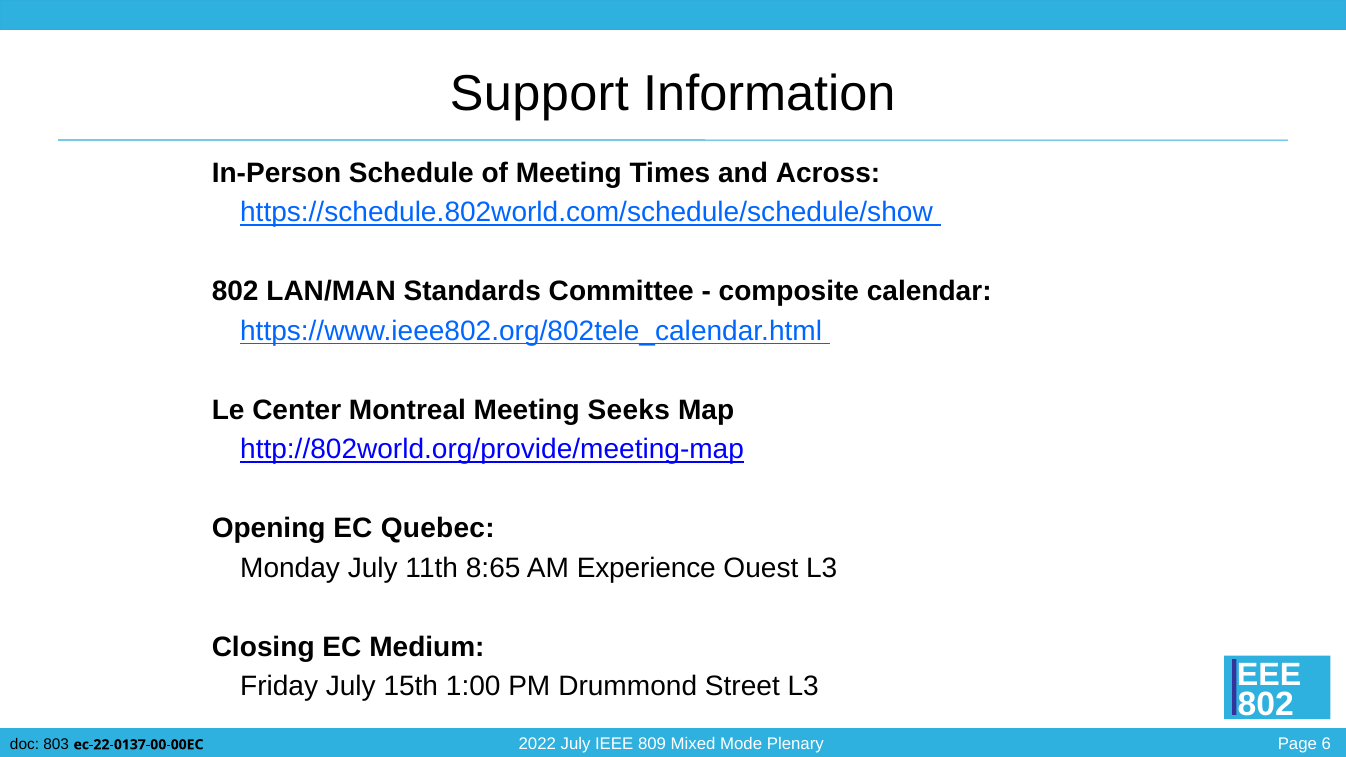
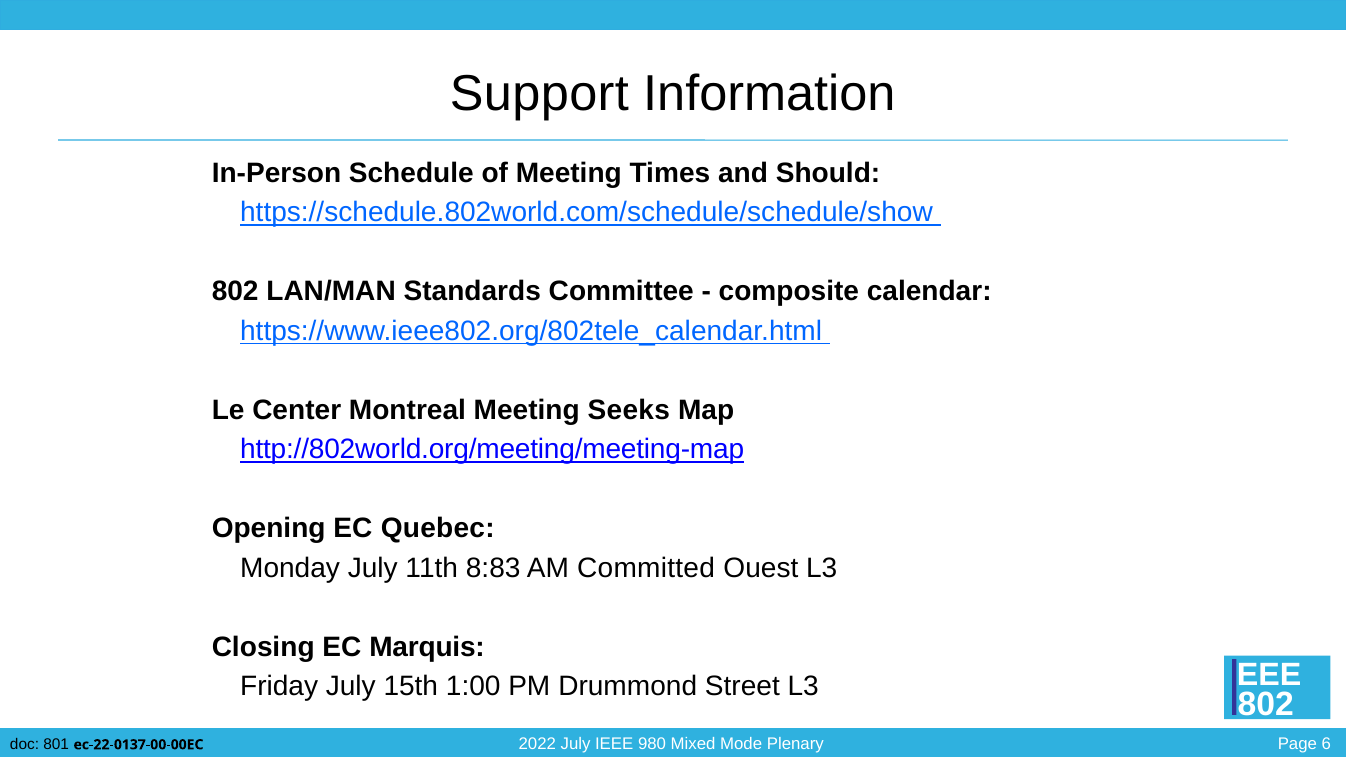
Across: Across -> Should
http://802world.org/provide/meeting-map: http://802world.org/provide/meeting-map -> http://802world.org/meeting/meeting-map
8:65: 8:65 -> 8:83
Experience: Experience -> Committed
Medium: Medium -> Marquis
809: 809 -> 980
803: 803 -> 801
